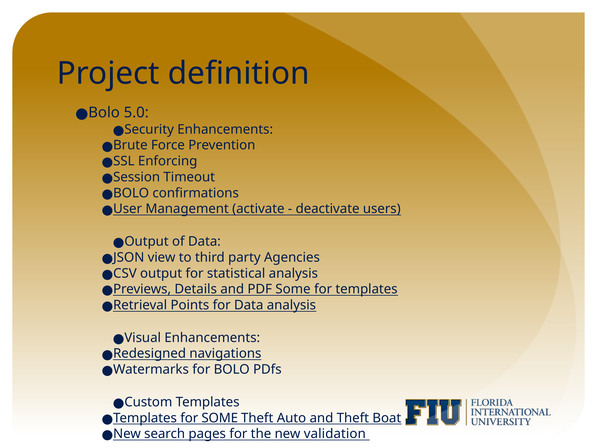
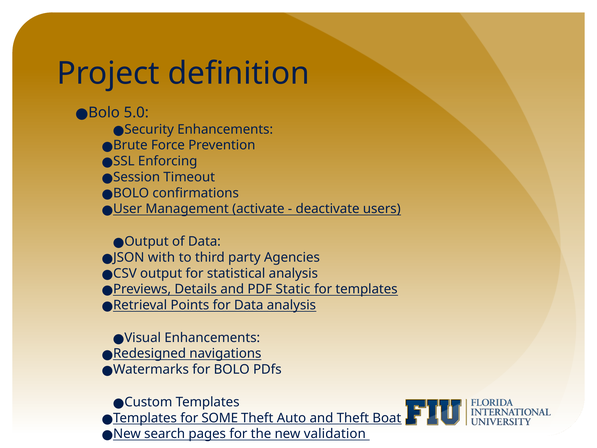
view: view -> with
PDF Some: Some -> Static
